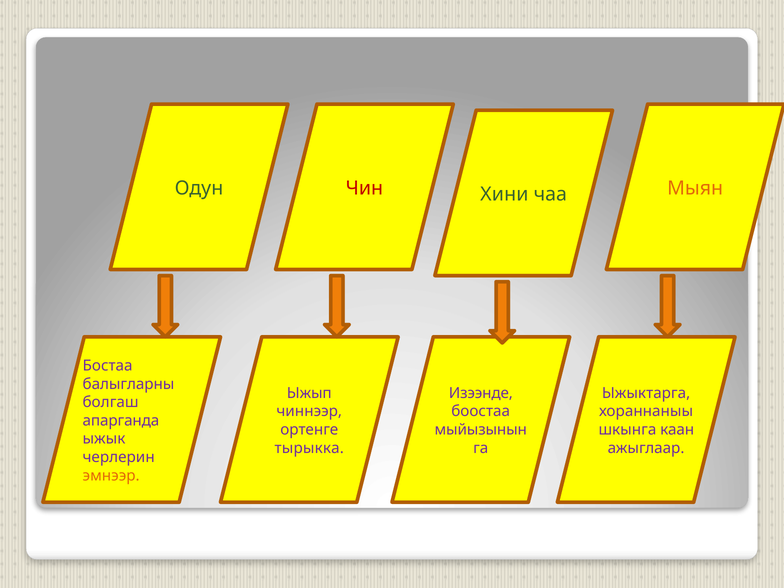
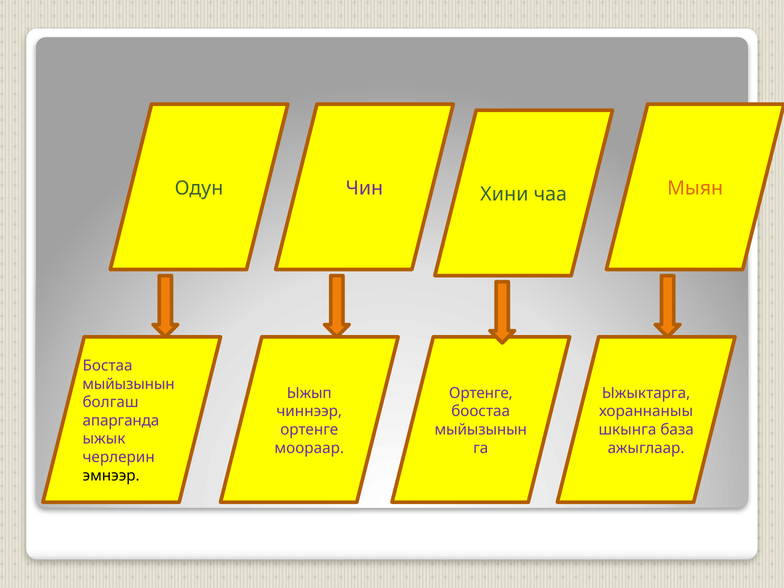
Чин colour: red -> purple
балыгларны at (128, 384): балыгларны -> мыйызынын
Изээнде at (481, 393): Изээнде -> Ортенге
каан: каан -> база
тырыкка: тырыкка -> моораар
эмнээр colour: orange -> black
